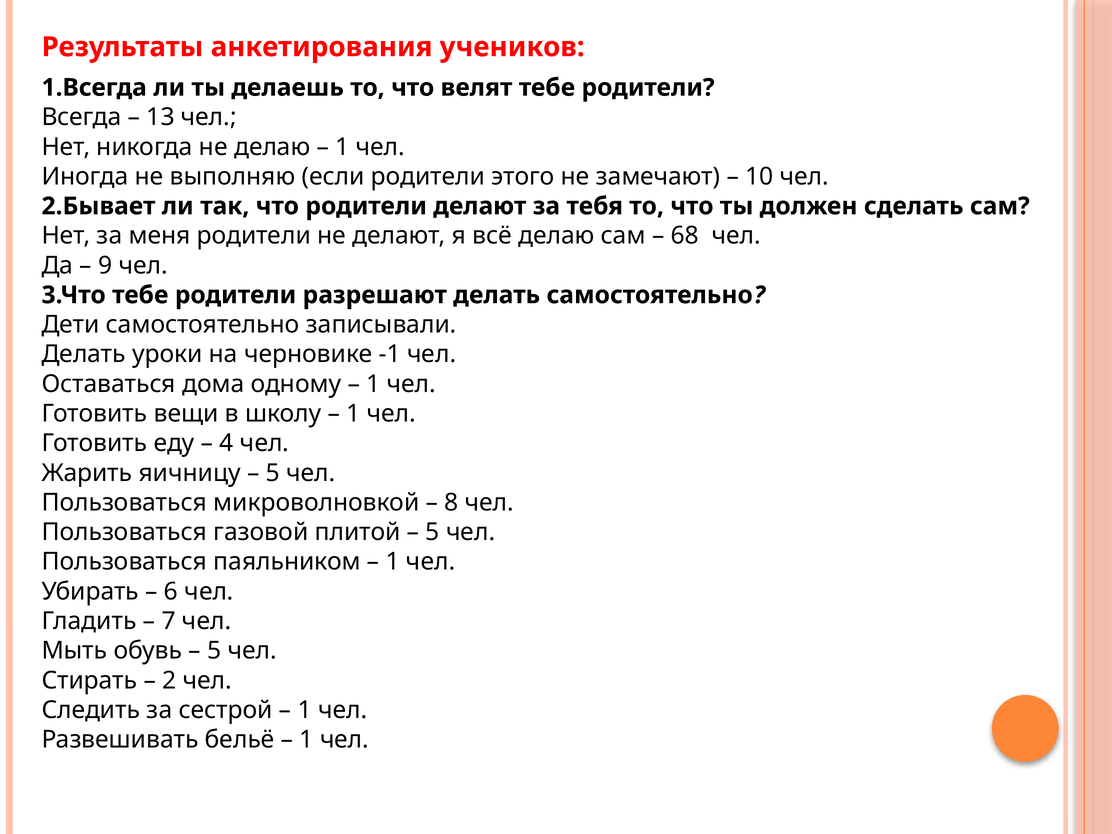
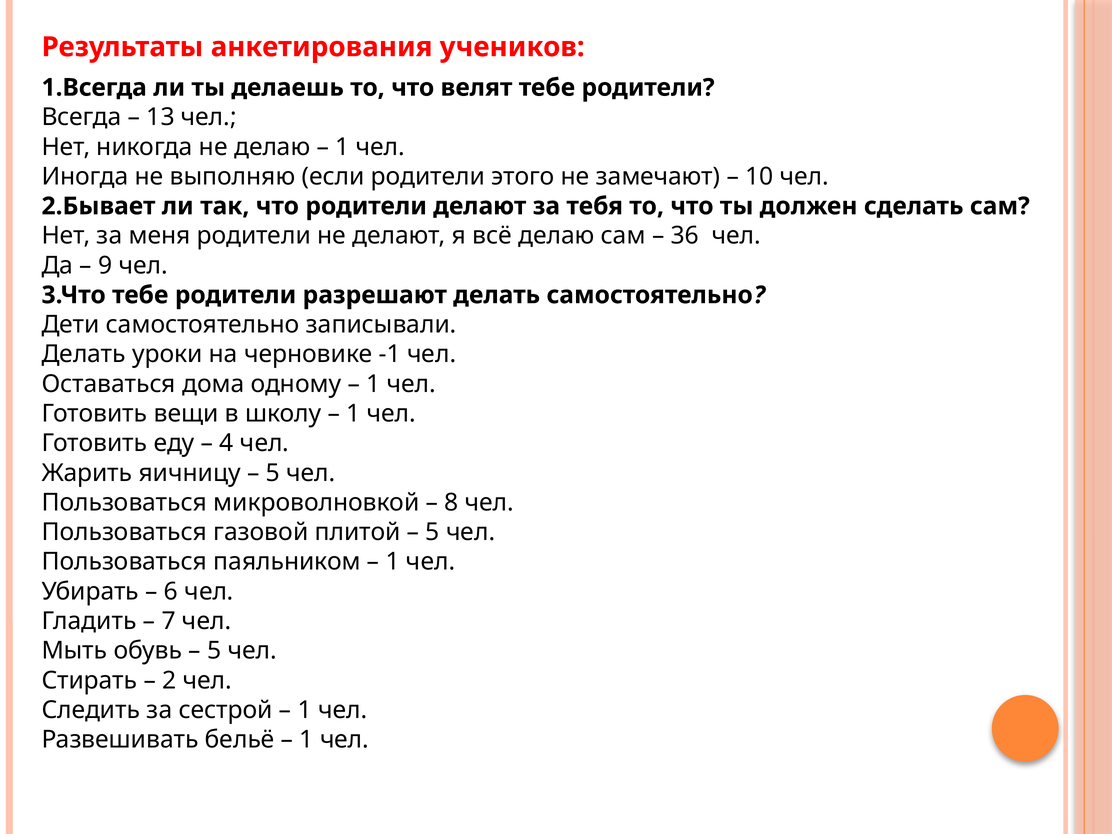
68: 68 -> 36
